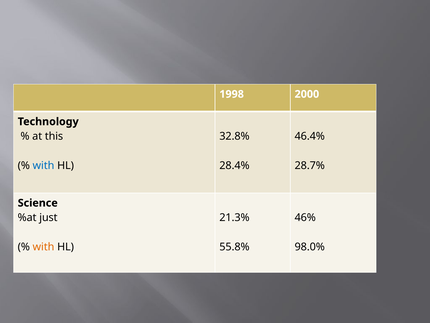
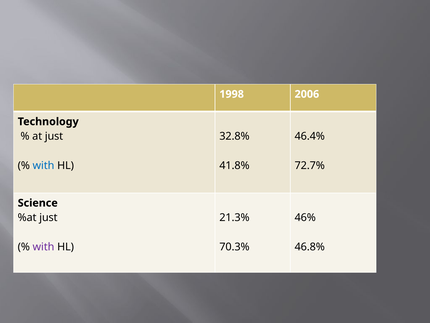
2000: 2000 -> 2006
at this: this -> just
28.4%: 28.4% -> 41.8%
28.7%: 28.7% -> 72.7%
with at (44, 247) colour: orange -> purple
55.8%: 55.8% -> 70.3%
98.0%: 98.0% -> 46.8%
